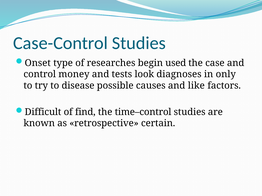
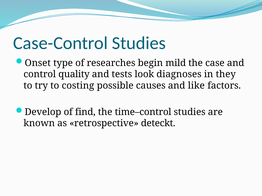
used: used -> mild
money: money -> quality
only: only -> they
disease: disease -> costing
Difficult: Difficult -> Develop
certain: certain -> deteckt
